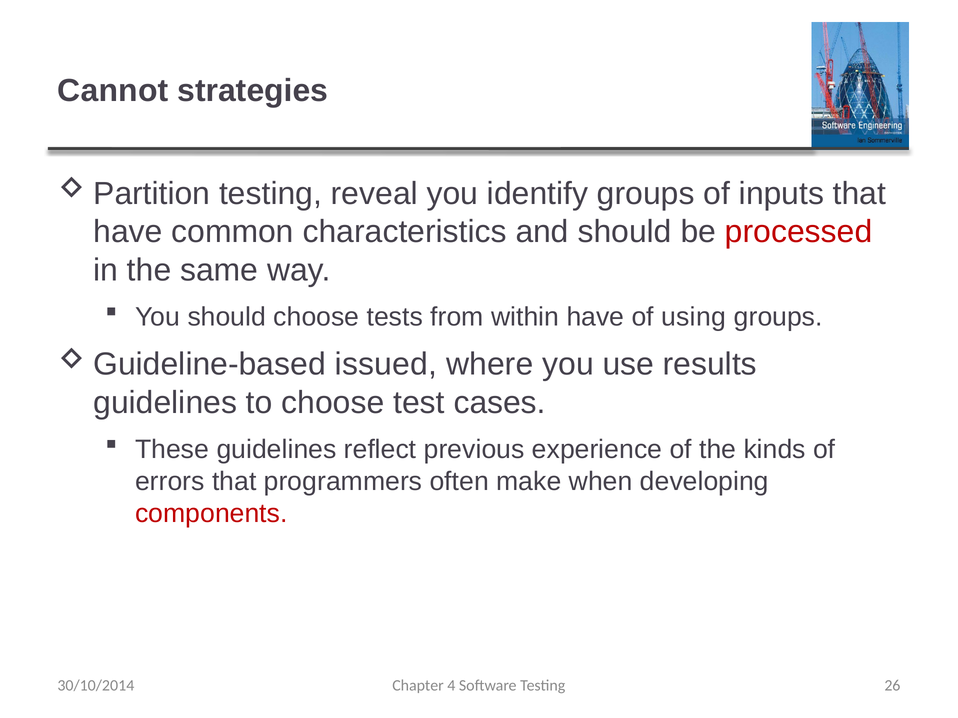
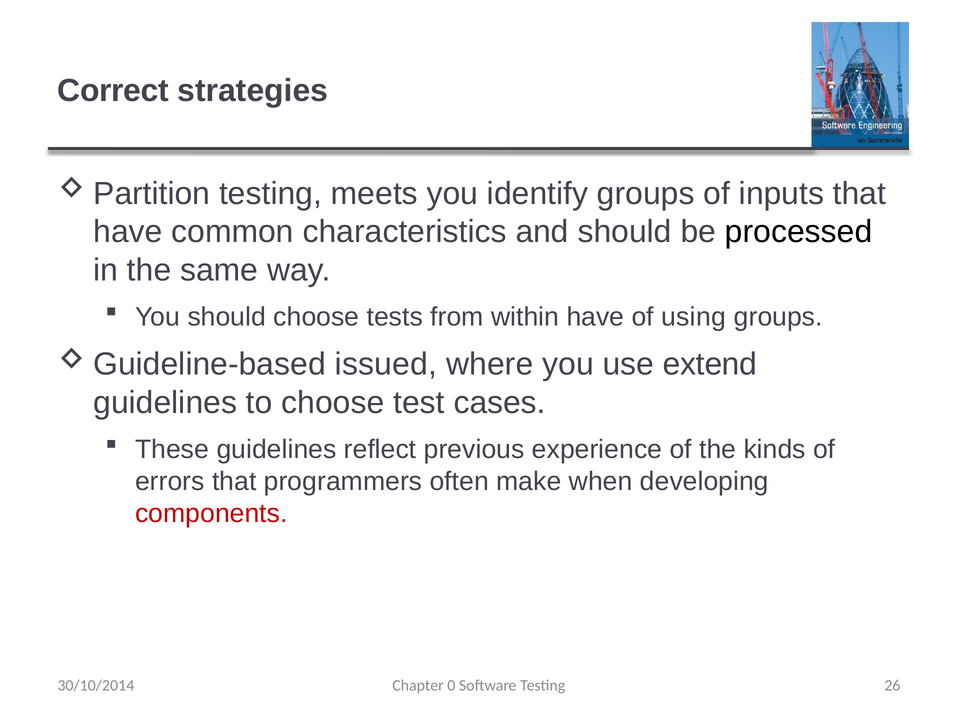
Cannot: Cannot -> Correct
reveal: reveal -> meets
processed colour: red -> black
results: results -> extend
4: 4 -> 0
